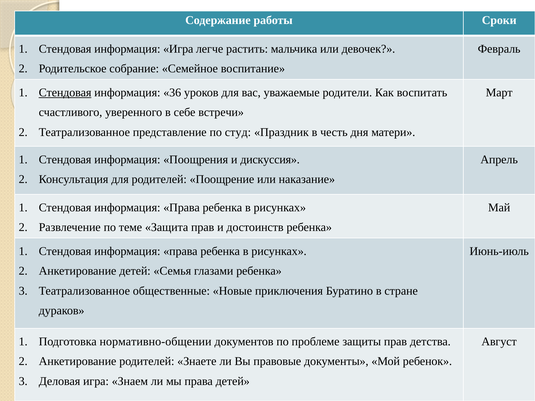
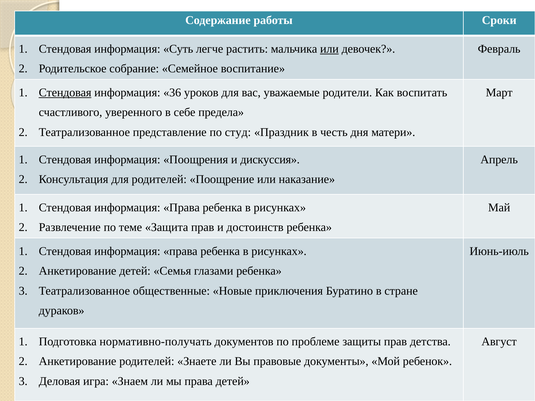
информация Игра: Игра -> Суть
или at (329, 49) underline: none -> present
встречи: встречи -> предела
нормативно-общении: нормативно-общении -> нормативно-получать
